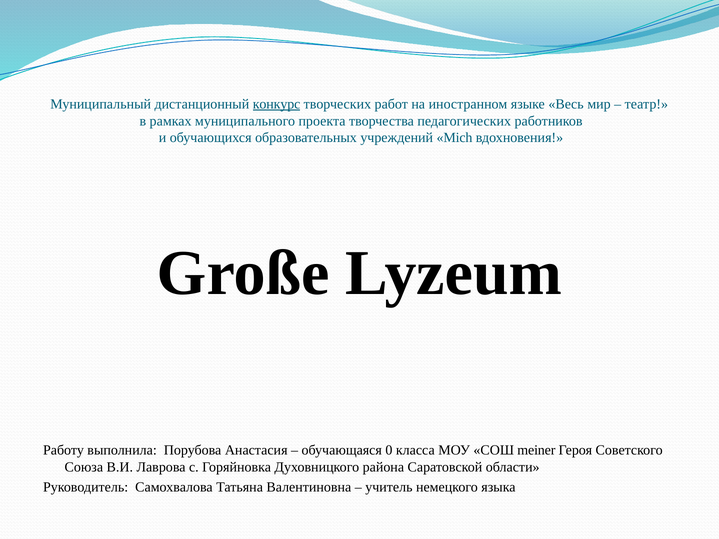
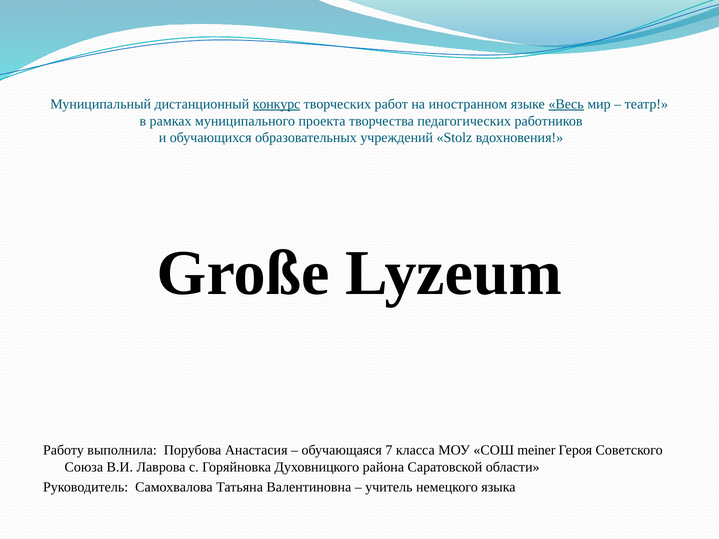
Весь underline: none -> present
Mich: Mich -> Stolz
0: 0 -> 7
